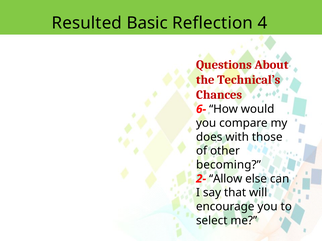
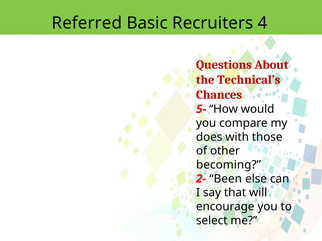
Resulted: Resulted -> Referred
Reflection: Reflection -> Recruiters
6-: 6- -> 5-
Allow: Allow -> Been
